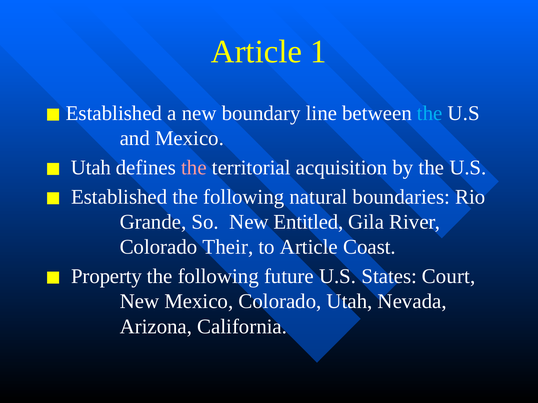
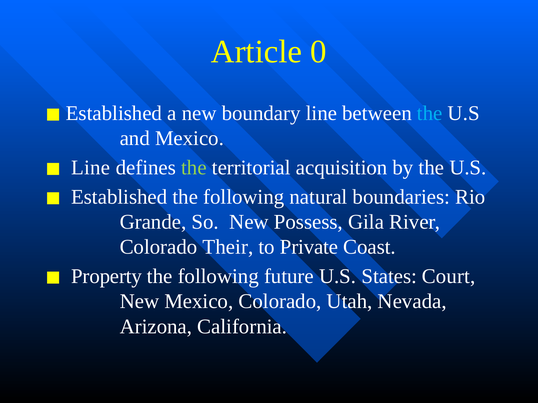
1: 1 -> 0
Utah at (91, 168): Utah -> Line
the at (194, 168) colour: pink -> light green
Entitled: Entitled -> Possess
to Article: Article -> Private
